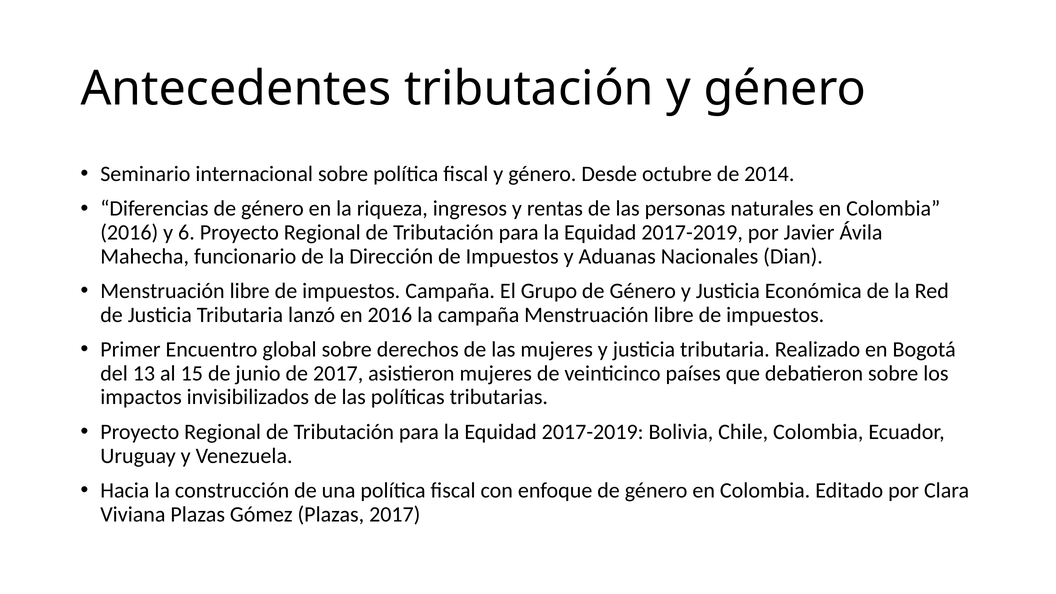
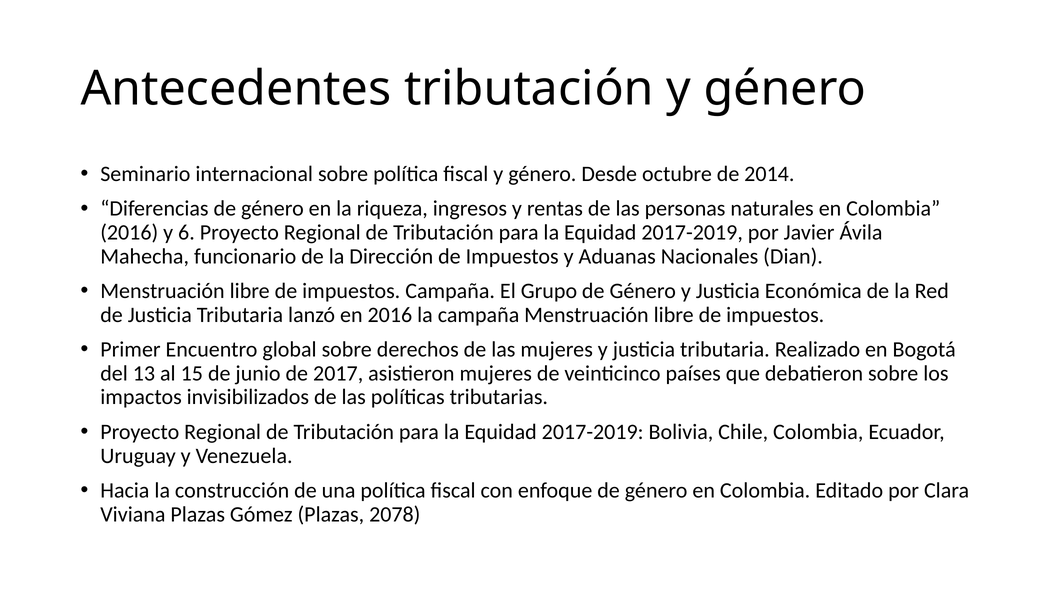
Plazas 2017: 2017 -> 2078
